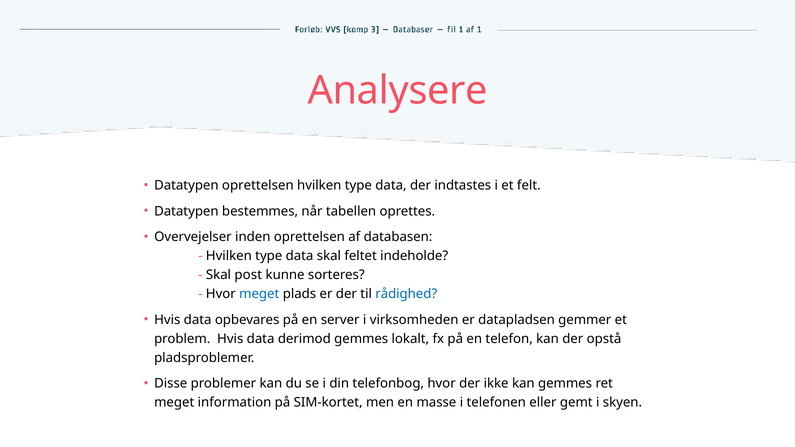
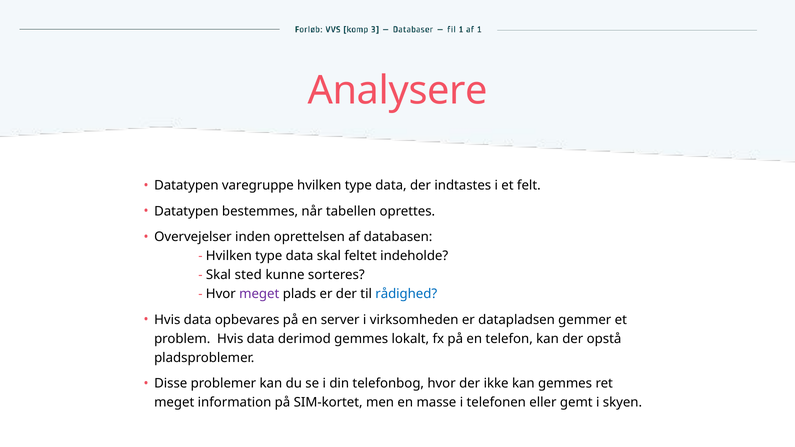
Datatypen oprettelsen: oprettelsen -> varegruppe
post: post -> sted
meget at (259, 294) colour: blue -> purple
